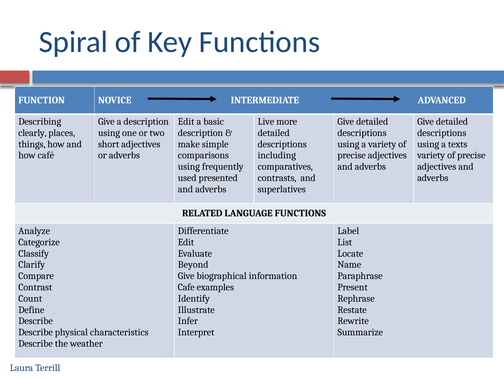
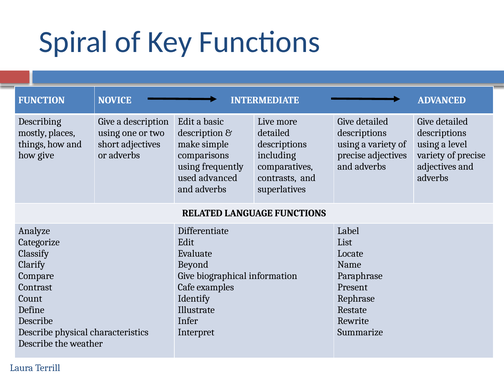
clearly: clearly -> mostly
texts: texts -> level
how café: café -> give
used presented: presented -> advanced
